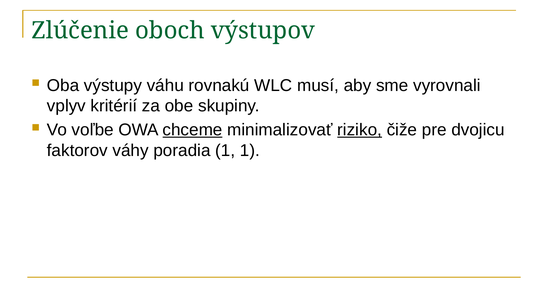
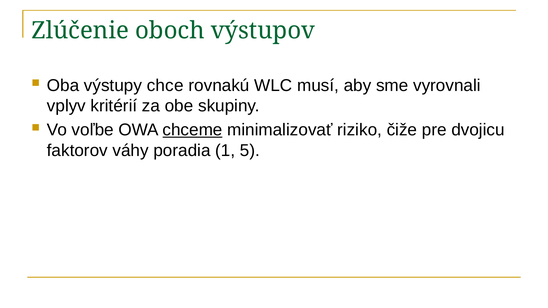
váhu: váhu -> chce
riziko underline: present -> none
1 1: 1 -> 5
